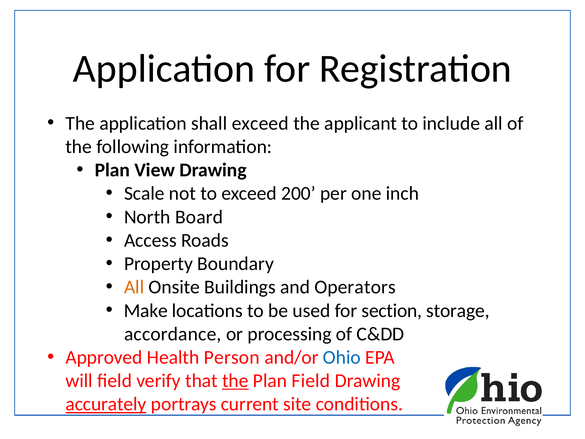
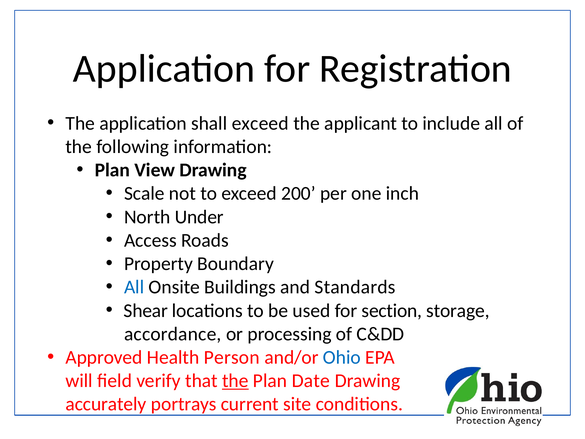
Board: Board -> Under
All at (134, 287) colour: orange -> blue
Operators: Operators -> Standards
Make: Make -> Shear
Plan Field: Field -> Date
accurately underline: present -> none
